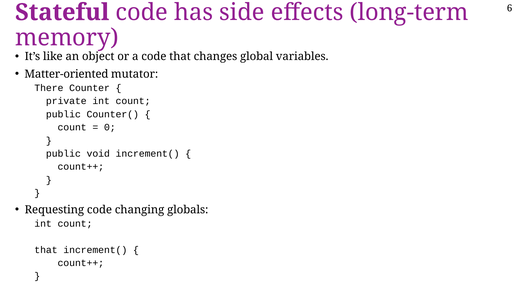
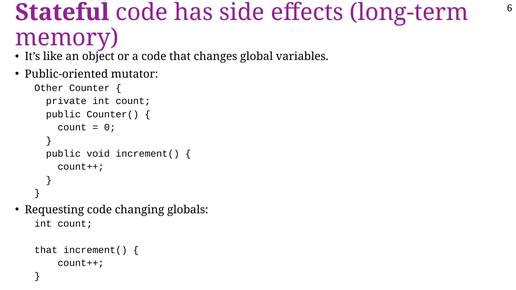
Matter-oriented: Matter-oriented -> Public-oriented
There: There -> Other
